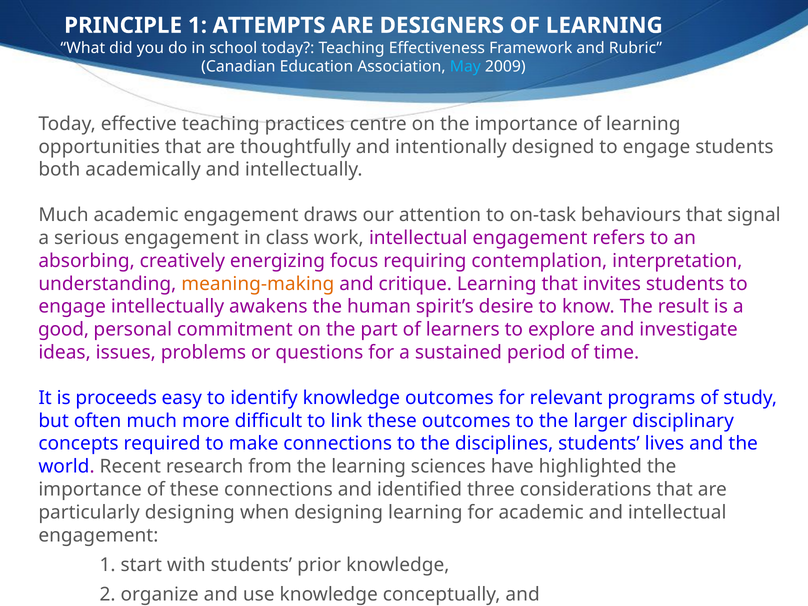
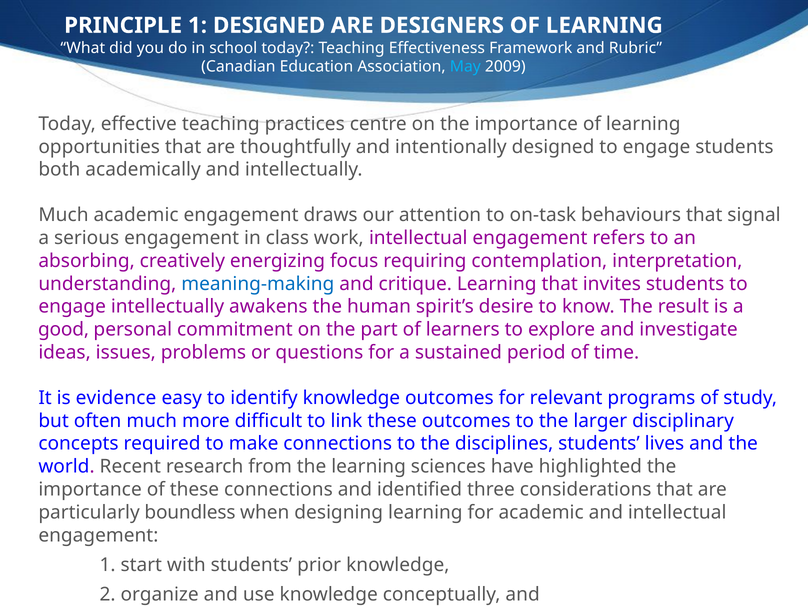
1 ATTEMPTS: ATTEMPTS -> DESIGNED
meaning-making colour: orange -> blue
proceeds: proceeds -> evidence
particularly designing: designing -> boundless
